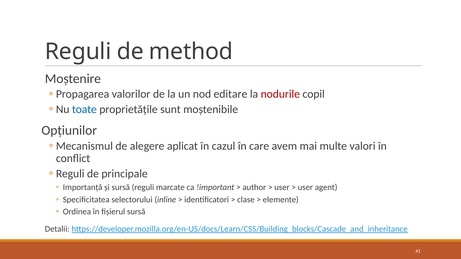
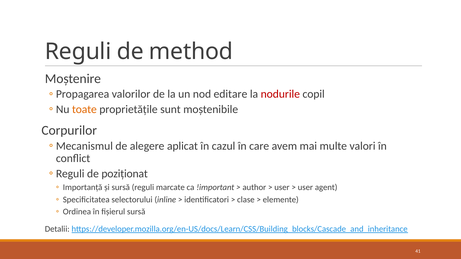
toate colour: blue -> orange
Opțiunilor: Opțiunilor -> Corpurilor
principale: principale -> poziționat
